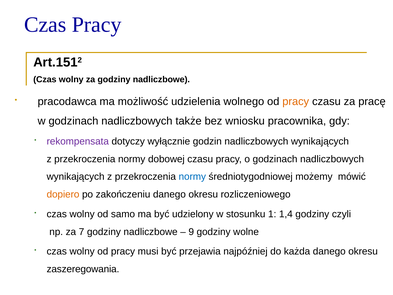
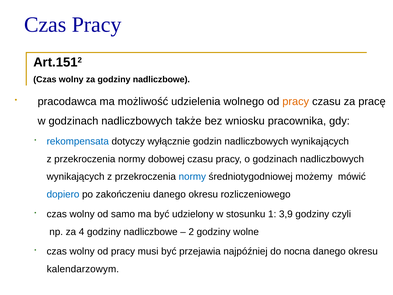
rekompensata colour: purple -> blue
dopiero colour: orange -> blue
1,4: 1,4 -> 3,9
7: 7 -> 4
9: 9 -> 2
każda: każda -> nocna
zaszeregowania: zaszeregowania -> kalendarzowym
